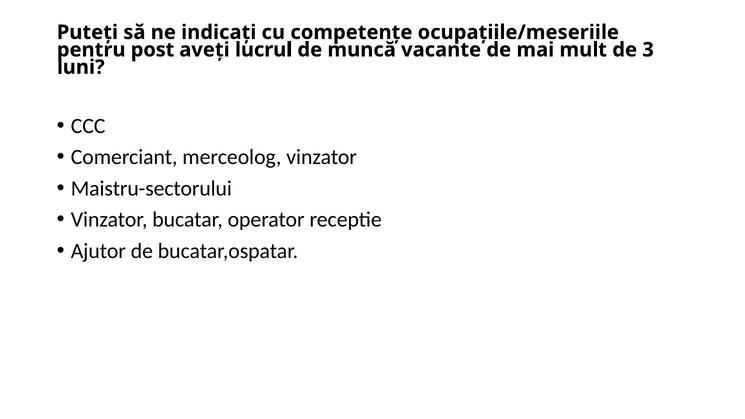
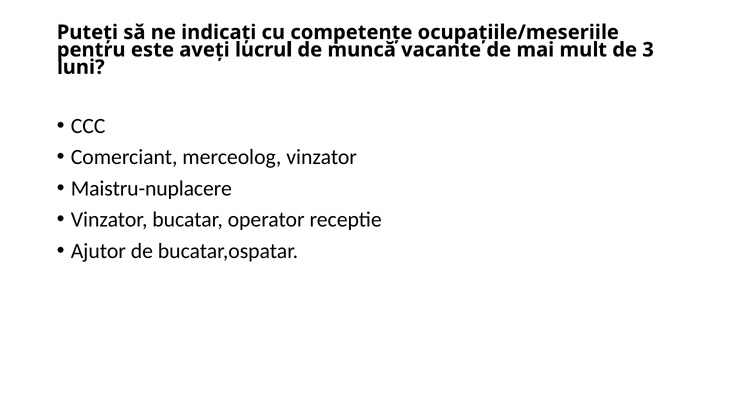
post: post -> este
Maistru-sectorului: Maistru-sectorului -> Maistru-nuplacere
